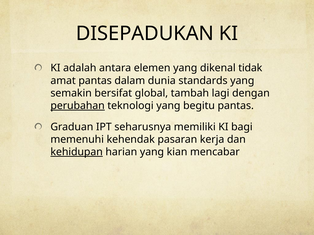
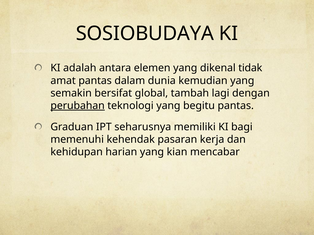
DISEPADUKAN: DISEPADUKAN -> SOSIOBUDAYA
standards: standards -> kemudian
kehidupan underline: present -> none
